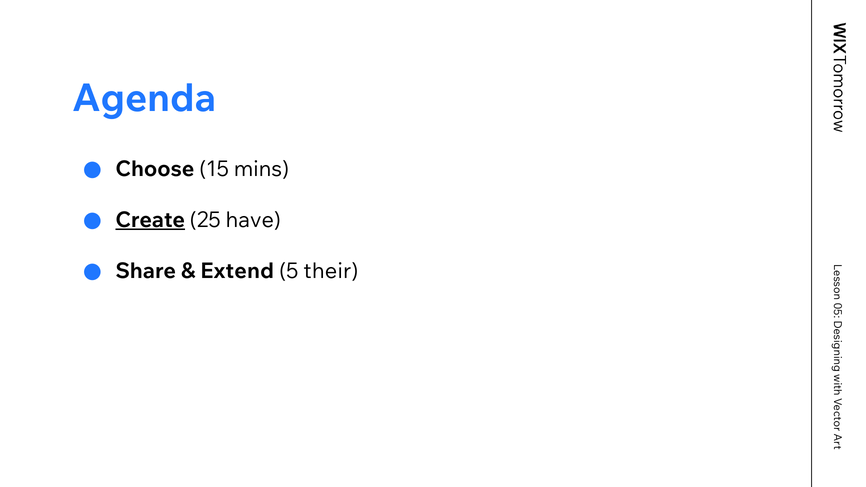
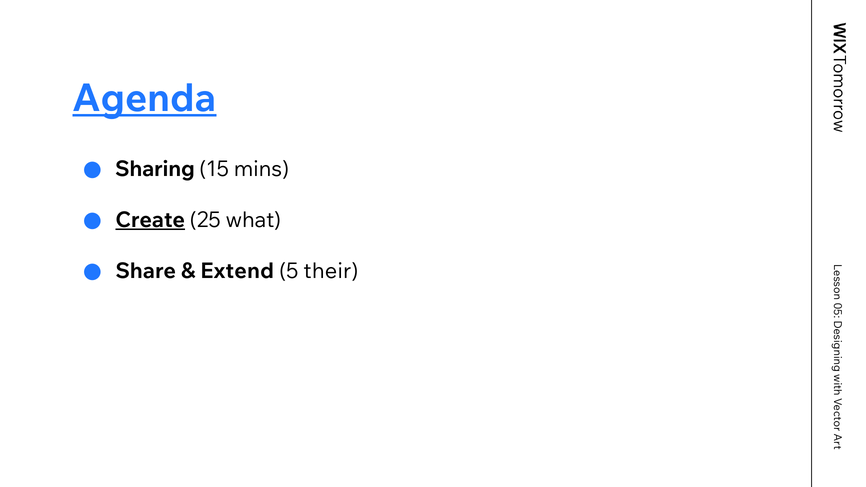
Agenda underline: none -> present
Choose: Choose -> Sharing
have: have -> what
